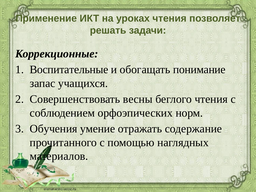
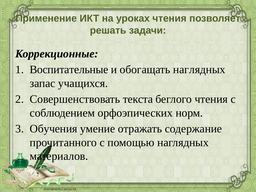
обогащать понимание: понимание -> наглядных
весны: весны -> текста
